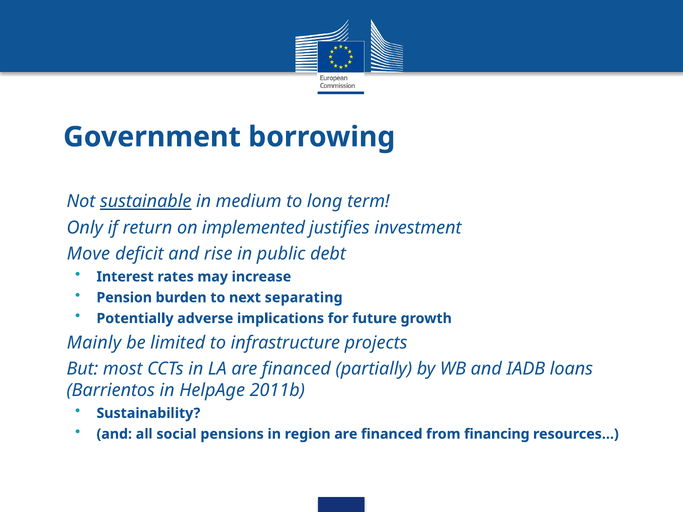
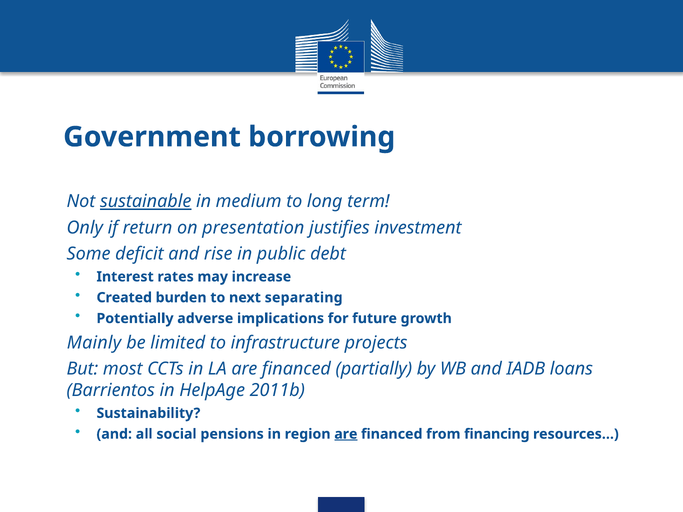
implemented: implemented -> presentation
Move: Move -> Some
Pension: Pension -> Created
are at (346, 434) underline: none -> present
